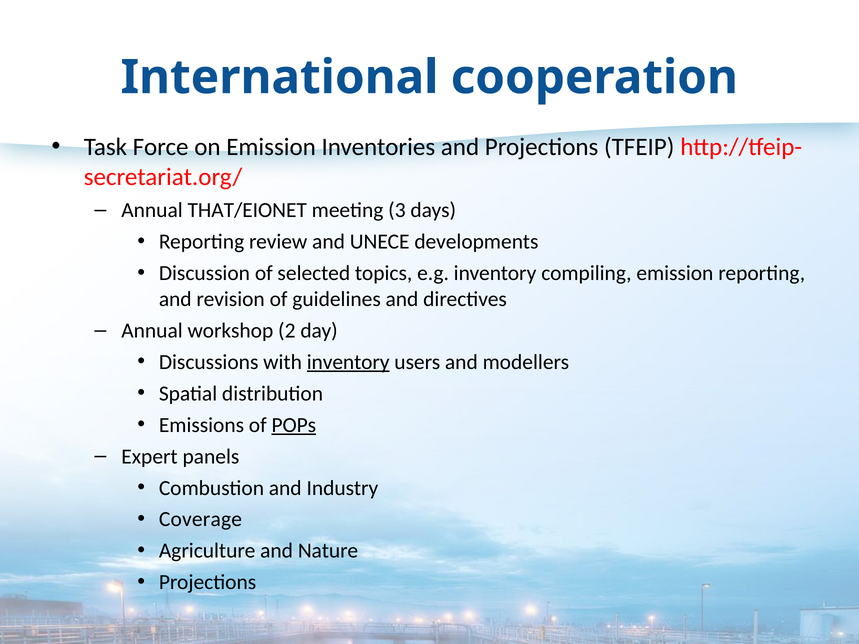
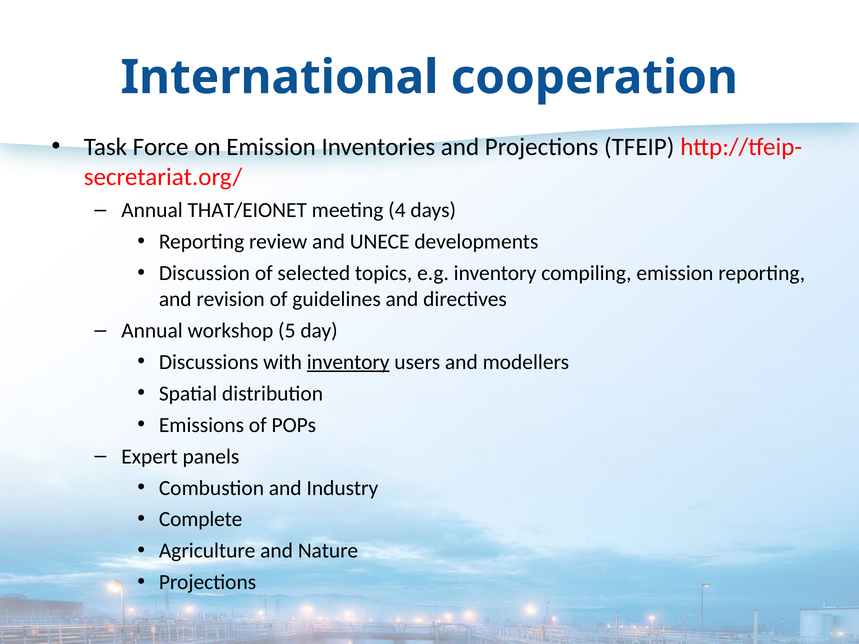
3: 3 -> 4
2: 2 -> 5
POPs underline: present -> none
Coverage: Coverage -> Complete
